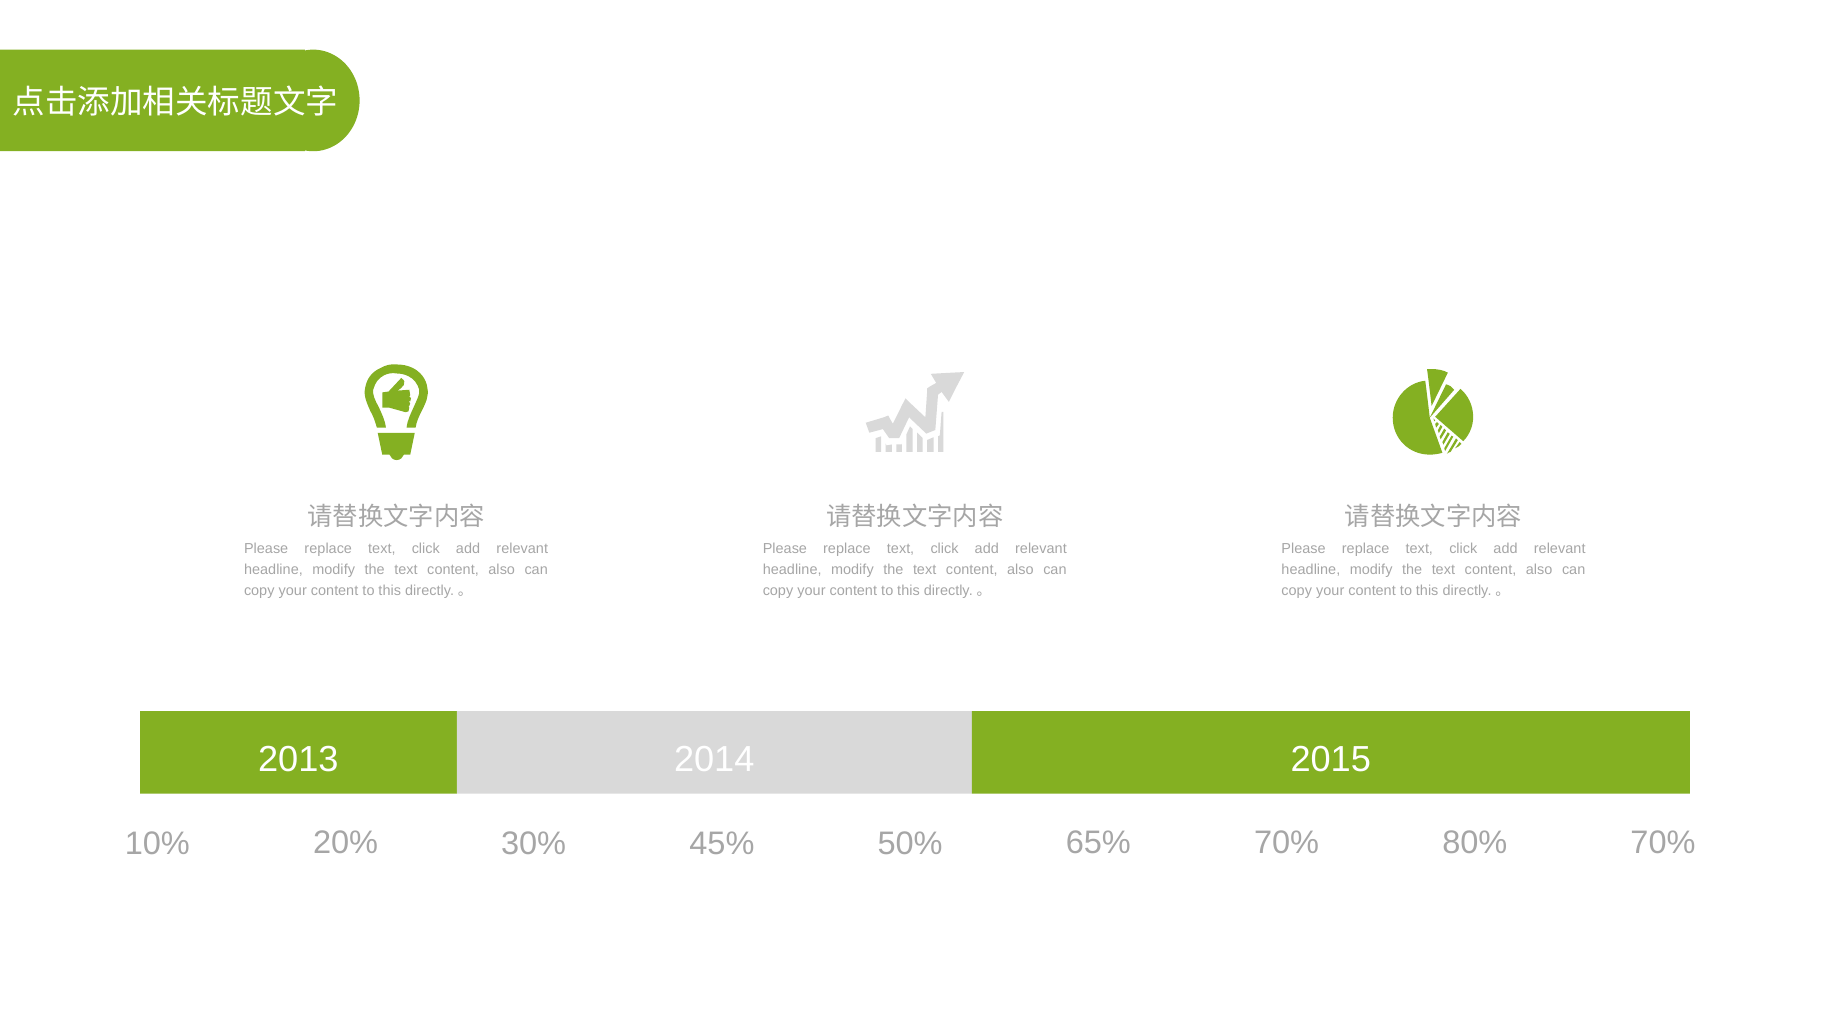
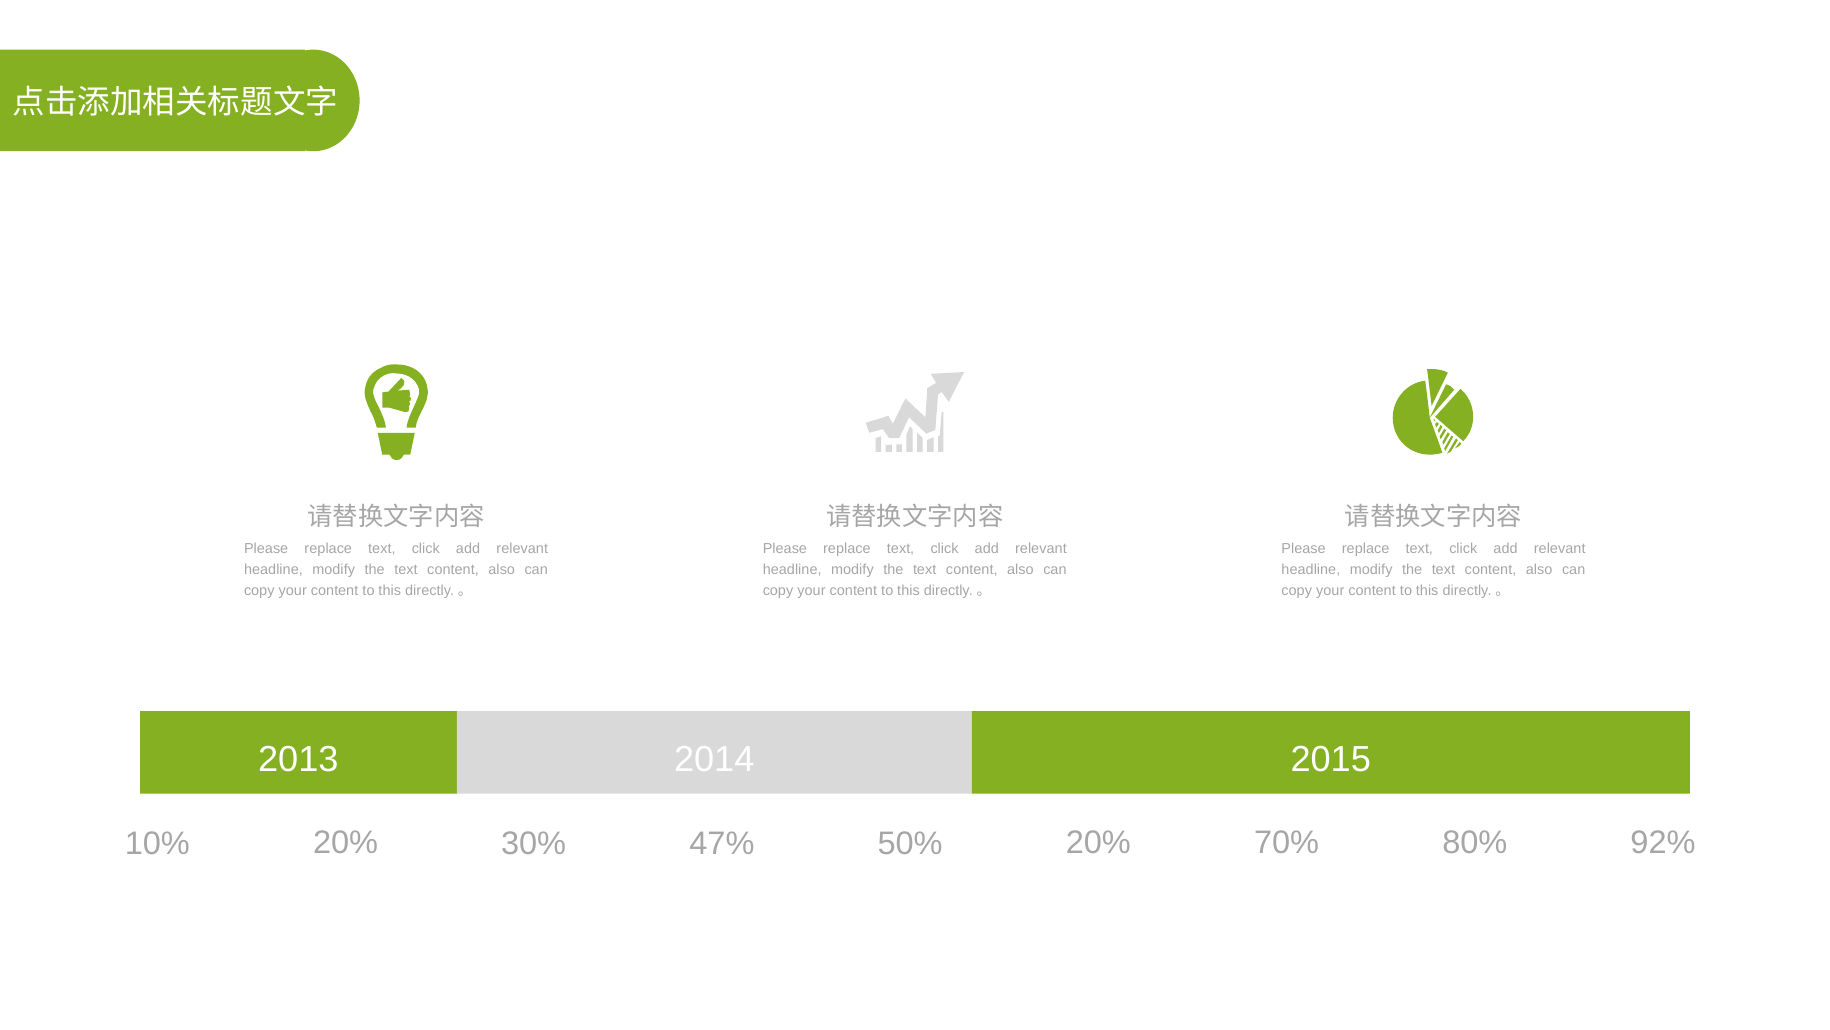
45%: 45% -> 47%
50% 65%: 65% -> 20%
80% 70%: 70% -> 92%
